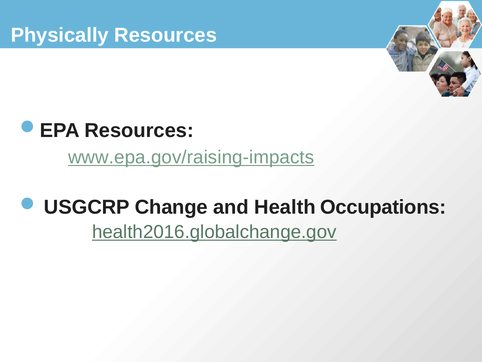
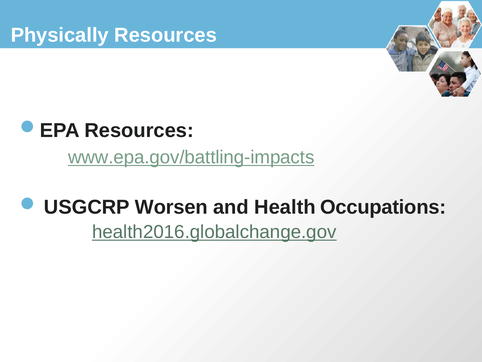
www.epa.gov/raising-impacts: www.epa.gov/raising-impacts -> www.epa.gov/battling-impacts
Change: Change -> Worsen
